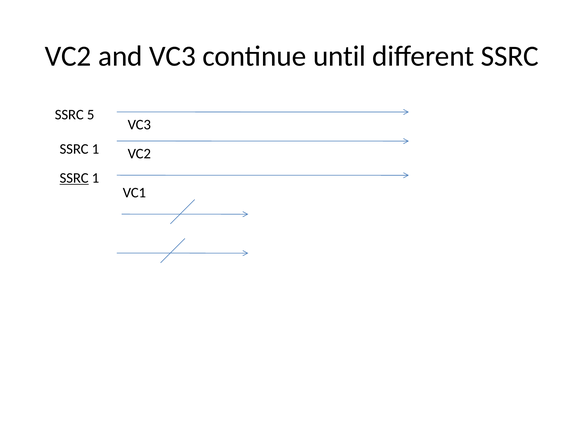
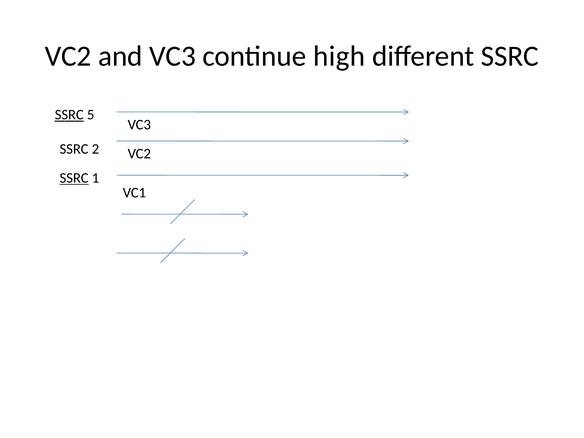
until: until -> high
SSRC at (69, 115) underline: none -> present
1 at (96, 149): 1 -> 2
